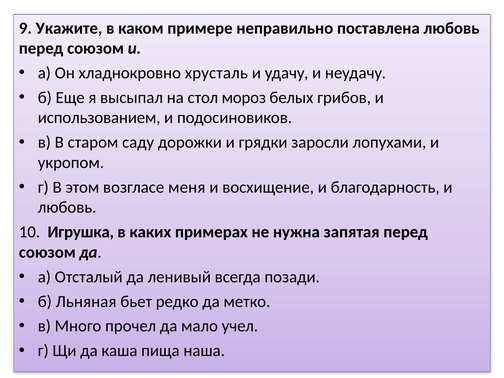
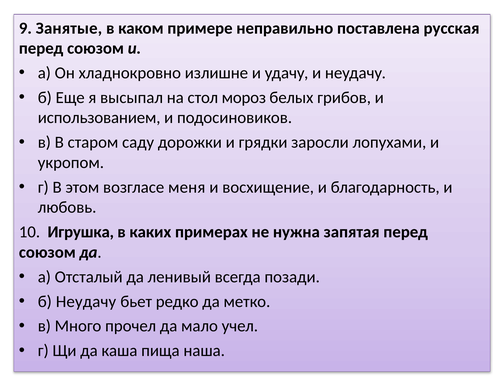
Укажите: Укажите -> Занятые
поставлена любовь: любовь -> русская
хрусталь: хрусталь -> излишне
б Льняная: Льняная -> Неудачу
